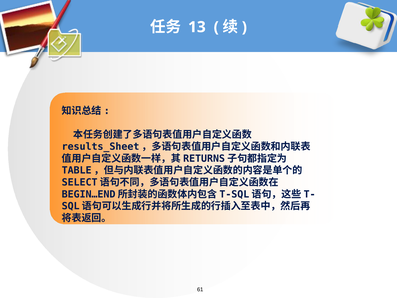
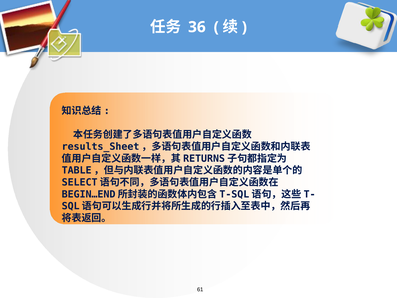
13: 13 -> 36
